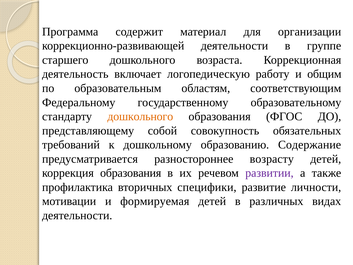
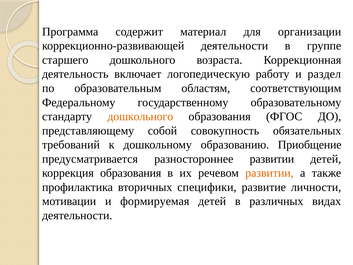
общим: общим -> раздел
Содержание: Содержание -> Приобщение
разностороннее возрасту: возрасту -> развитии
развитии at (269, 173) colour: purple -> orange
